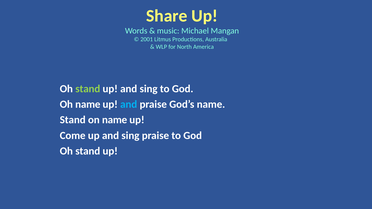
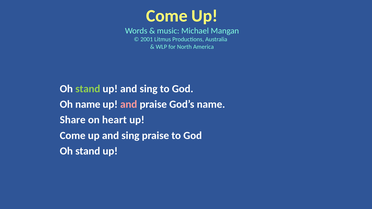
Share at (167, 16): Share -> Come
and at (129, 104) colour: light blue -> pink
Stand at (73, 120): Stand -> Share
on name: name -> heart
